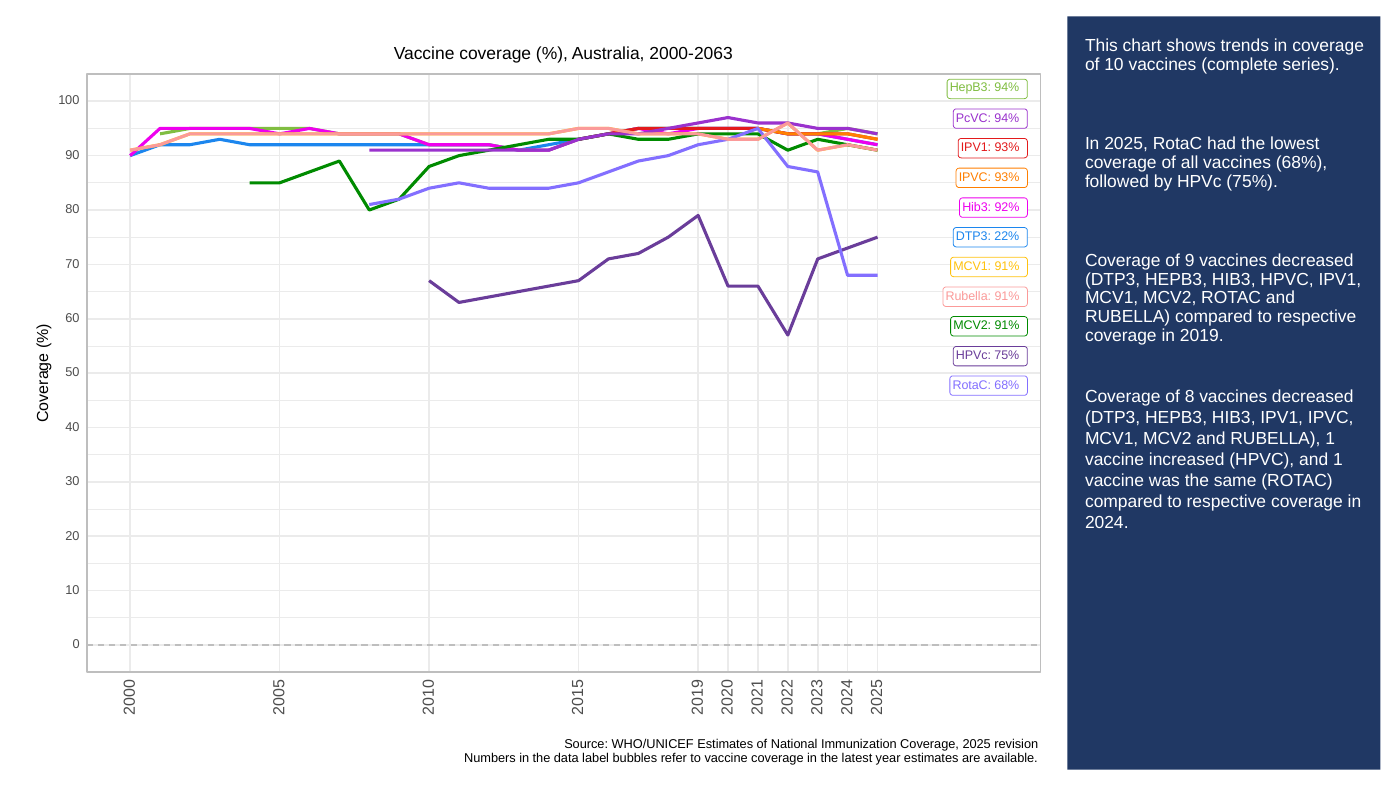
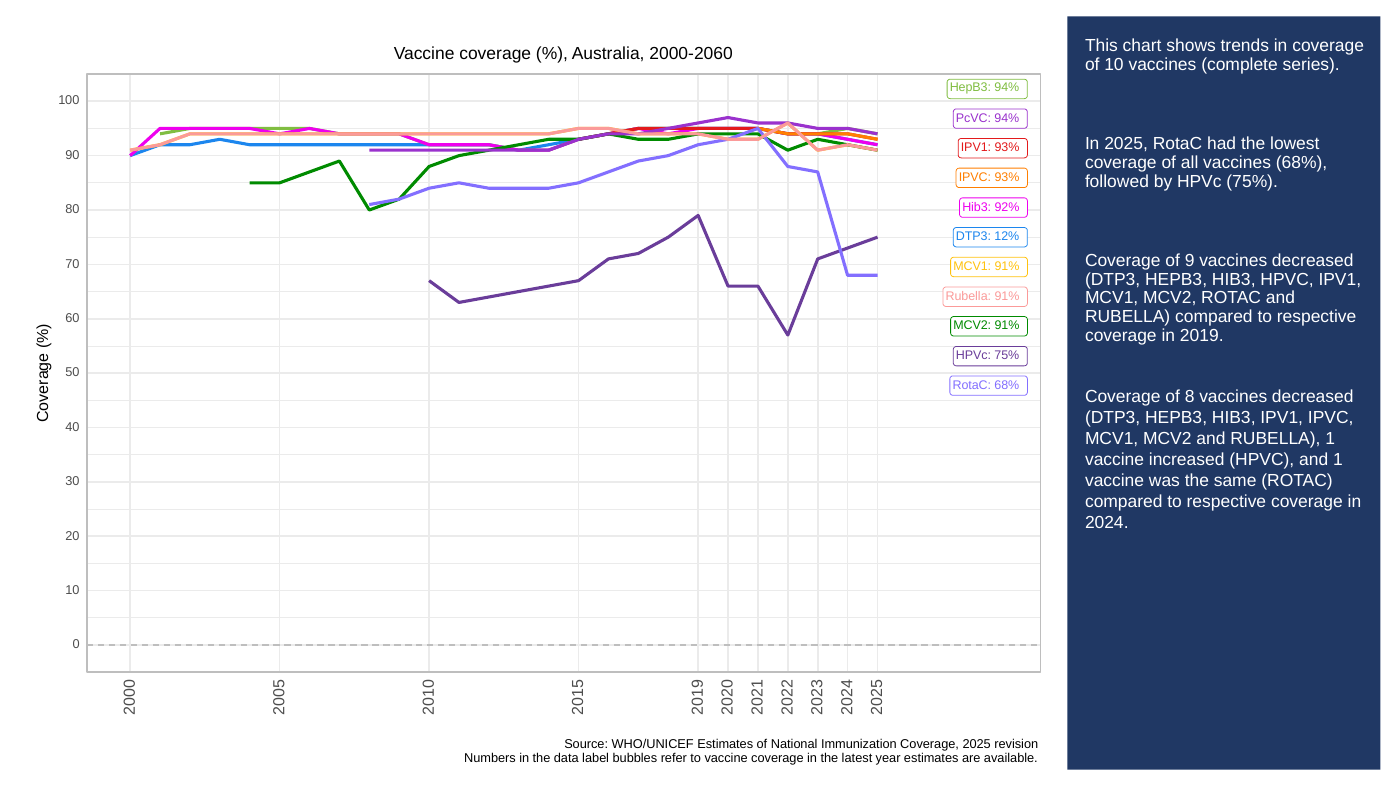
2000-2063: 2000-2063 -> 2000-2060
22%: 22% -> 12%
